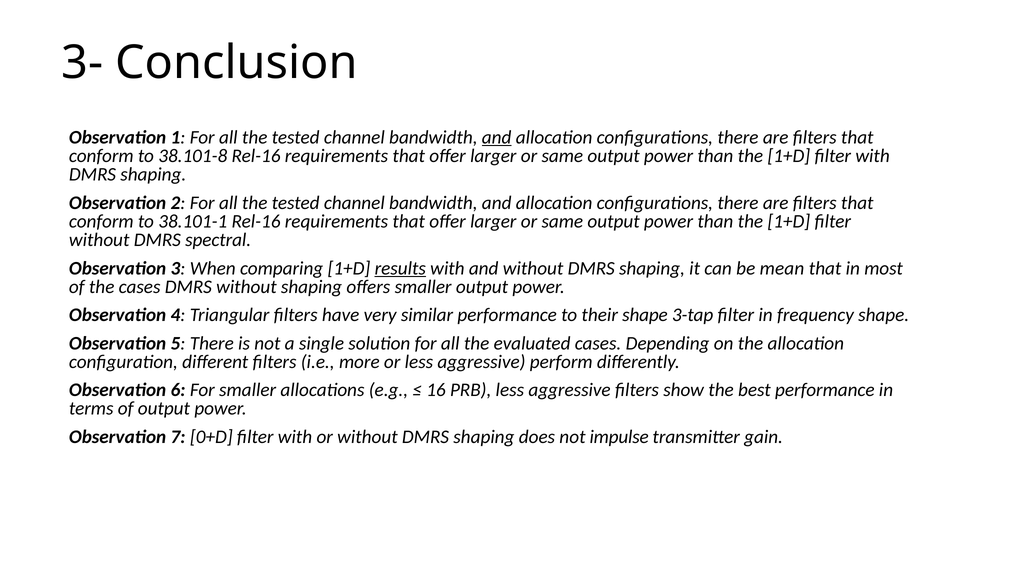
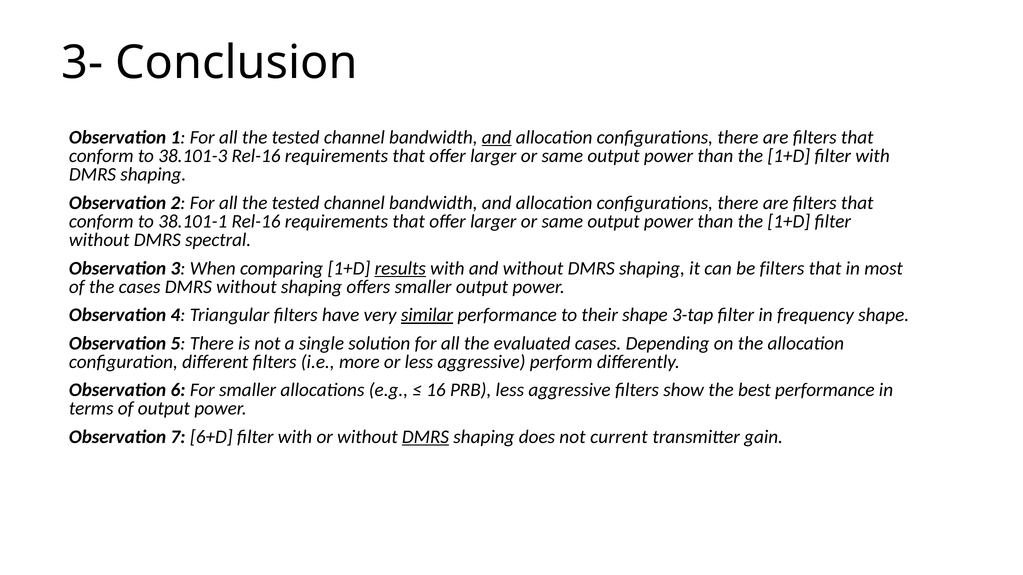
38.101-8: 38.101-8 -> 38.101-3
be mean: mean -> filters
similar underline: none -> present
0+D: 0+D -> 6+D
DMRS at (425, 437) underline: none -> present
impulse: impulse -> current
